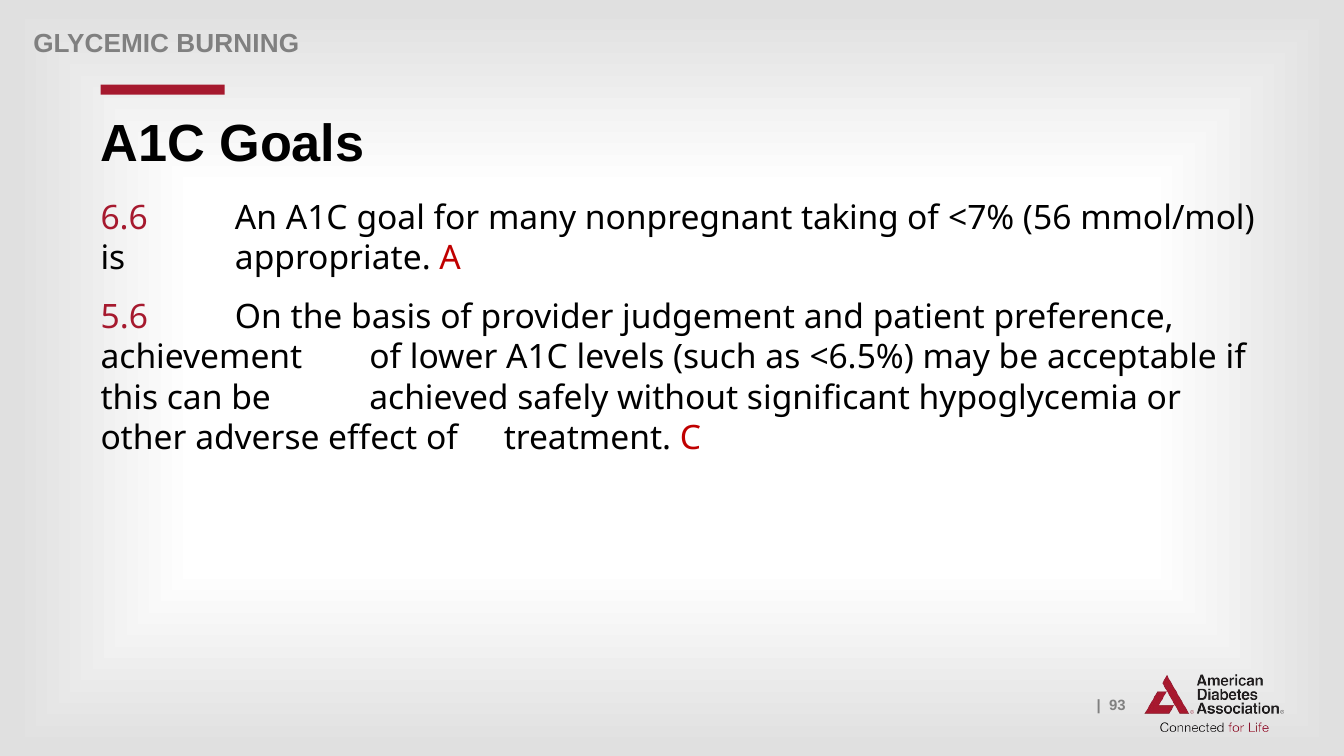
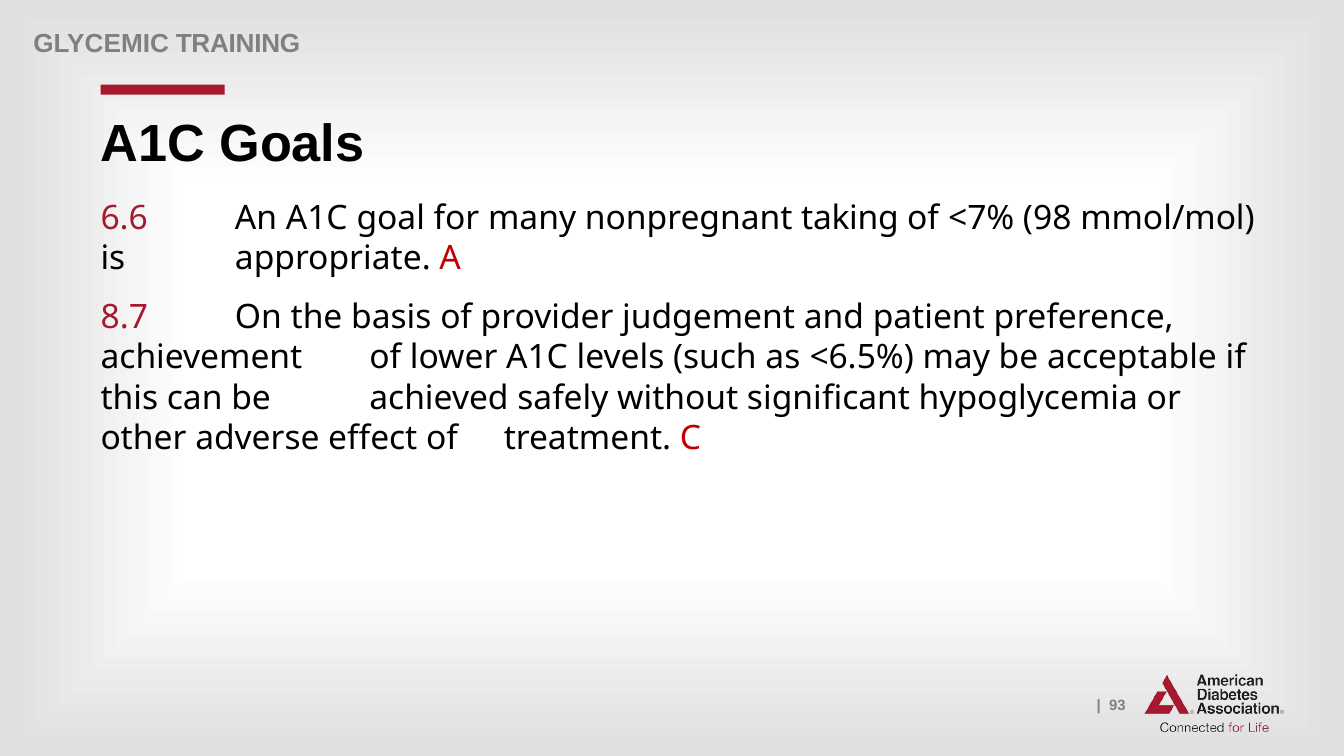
BURNING: BURNING -> TRAINING
56: 56 -> 98
5.6: 5.6 -> 8.7
